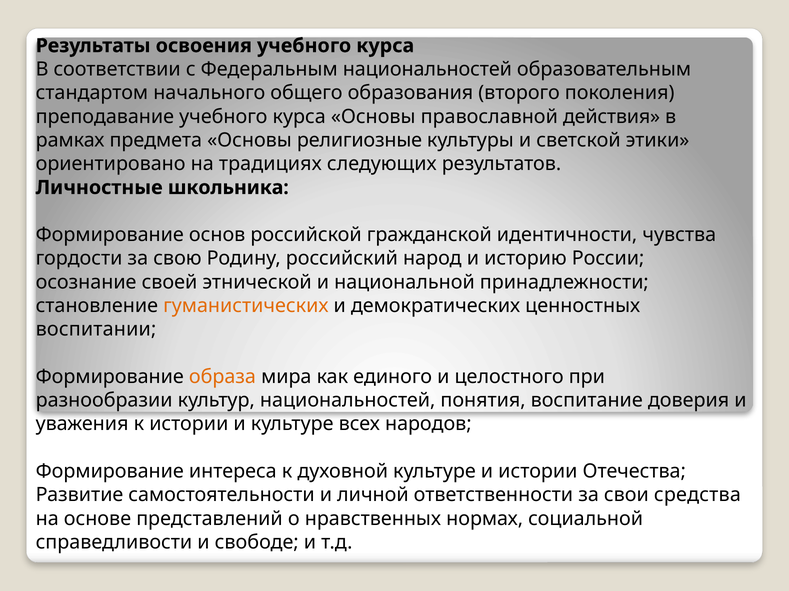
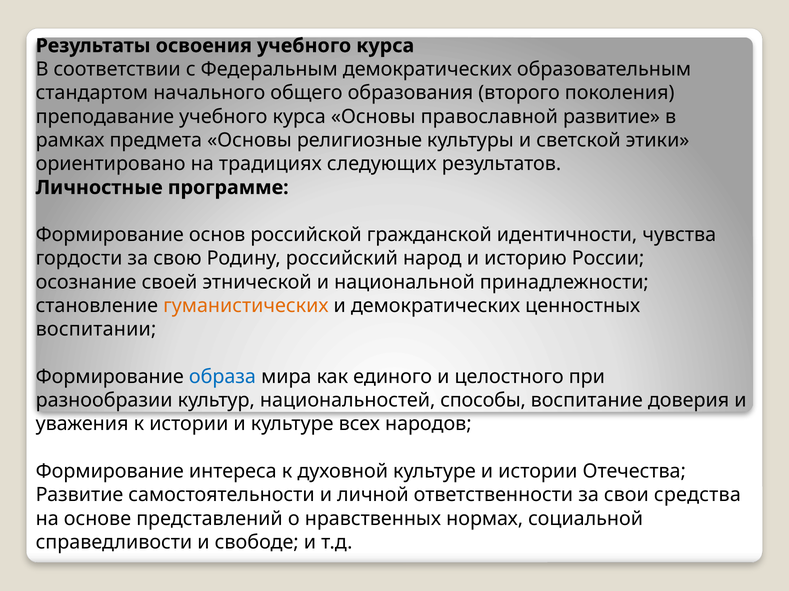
Федеральным национальностей: национальностей -> демократических
православной действия: действия -> развитие
школьника: школьника -> программе
образа colour: orange -> blue
понятия: понятия -> способы
